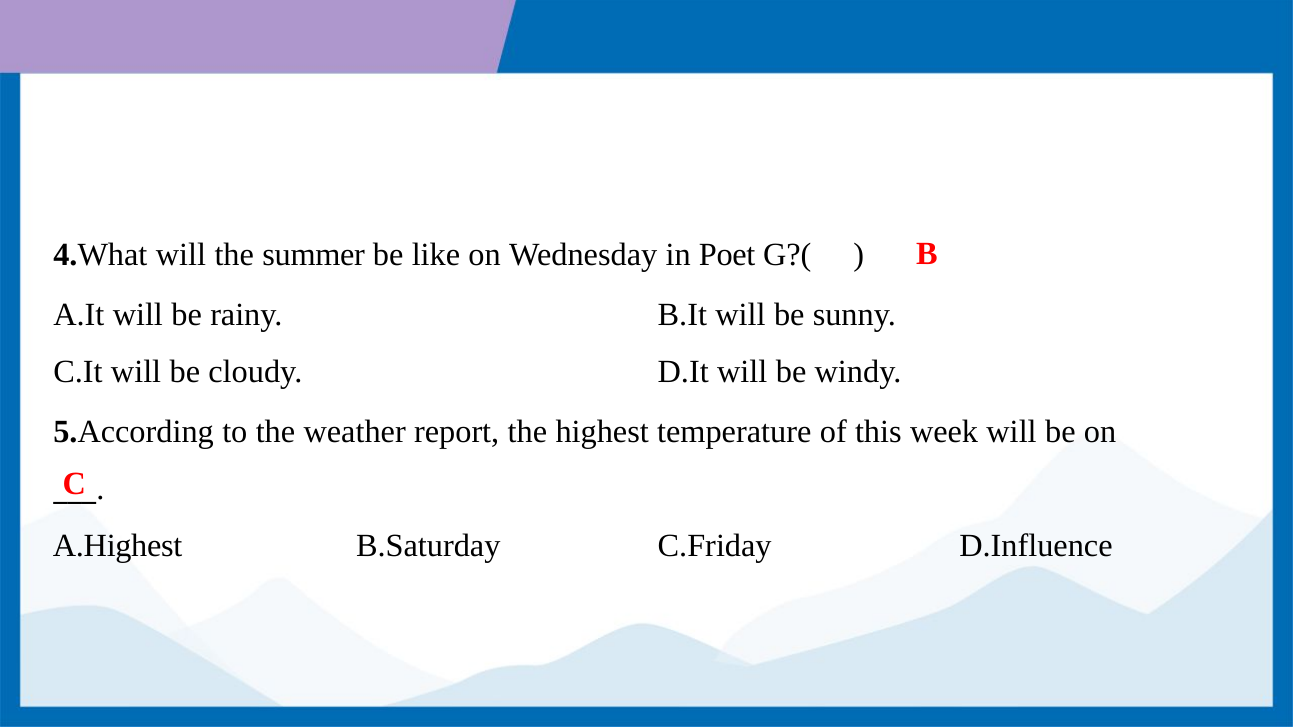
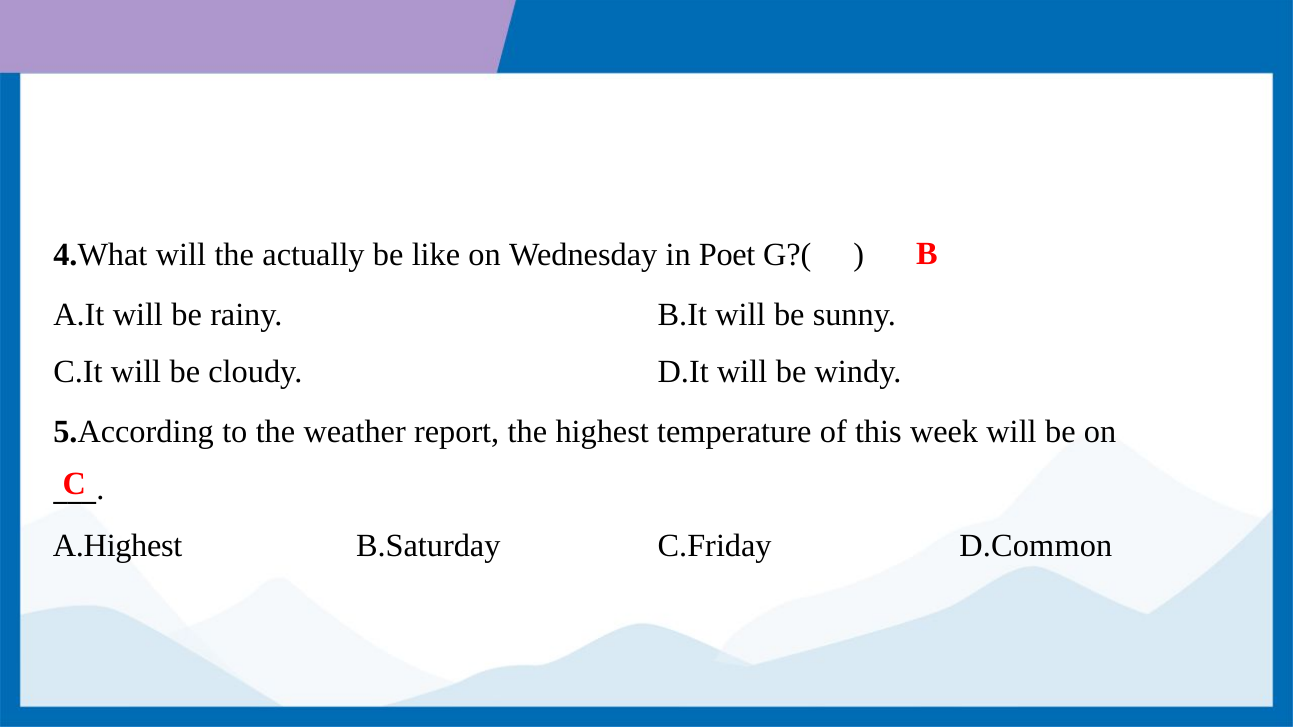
summer: summer -> actually
D.Influence: D.Influence -> D.Common
